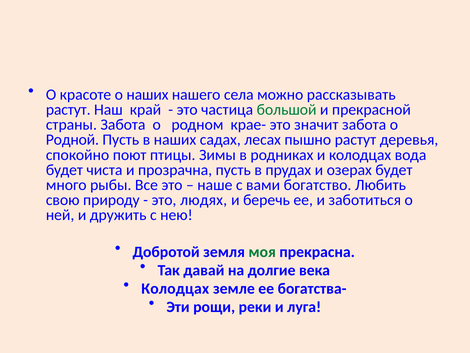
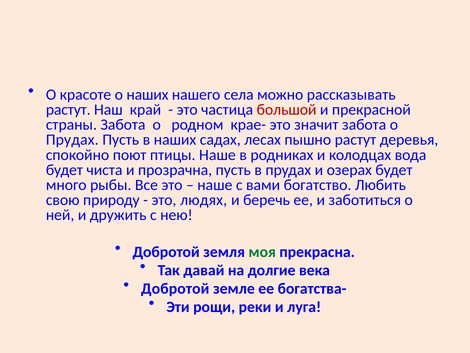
большой colour: green -> red
Родной at (72, 140): Родной -> Прудах
птицы Зимы: Зимы -> Наше
Колодцах at (175, 288): Колодцах -> Добротой
